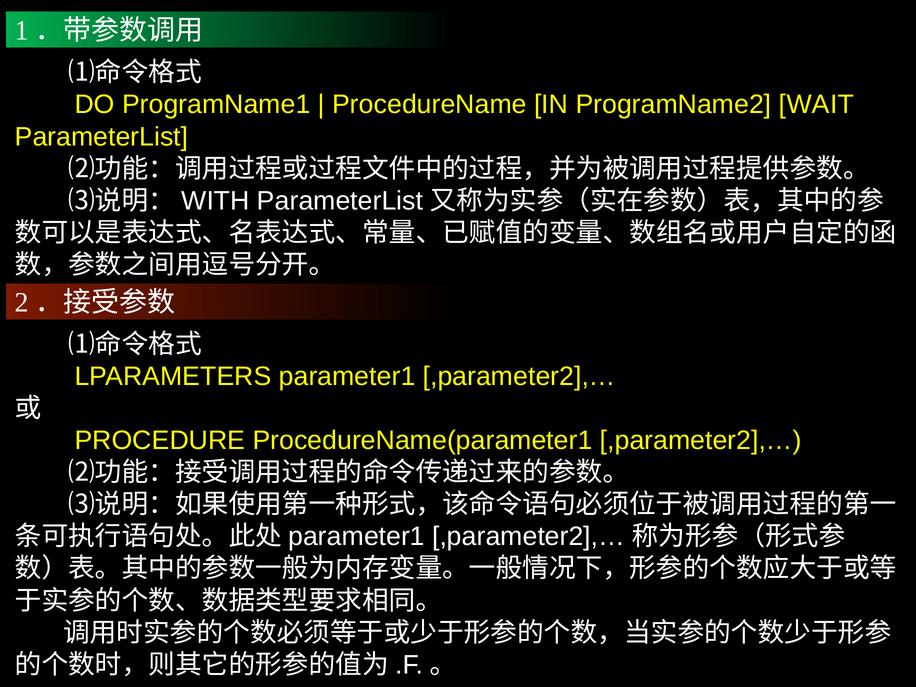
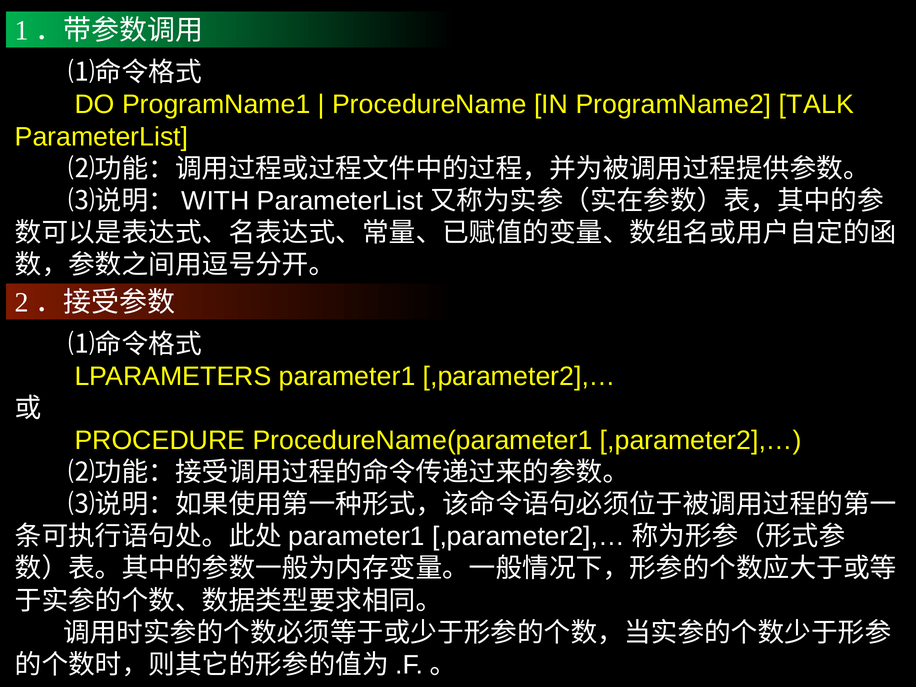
WAIT: WAIT -> TALK
